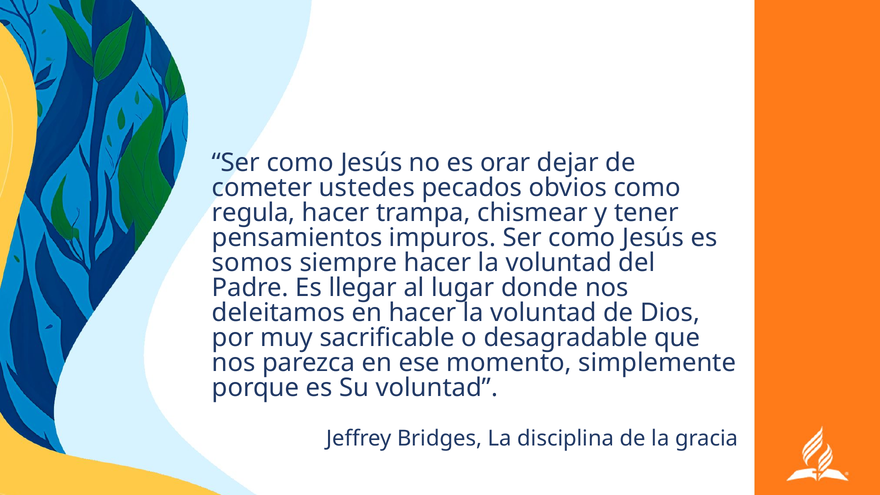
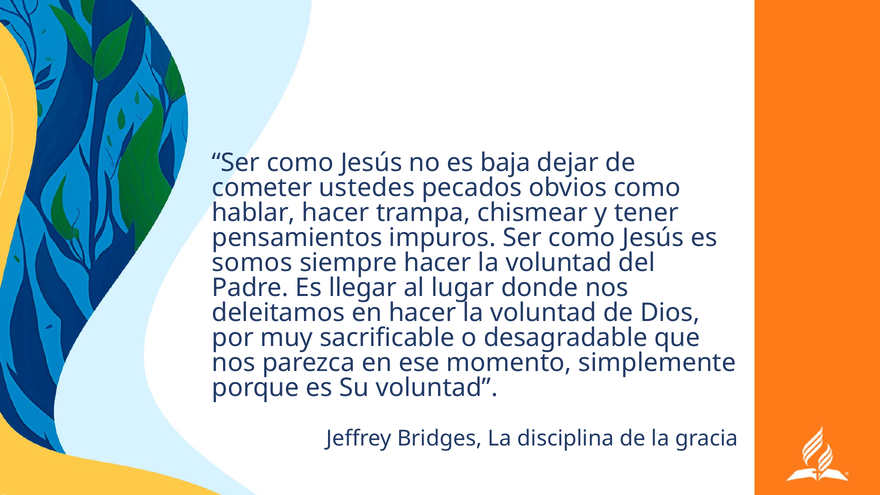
orar: orar -> baja
regula: regula -> hablar
